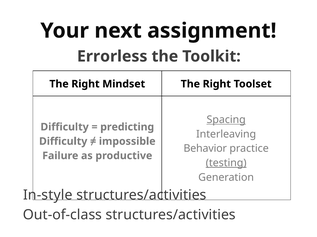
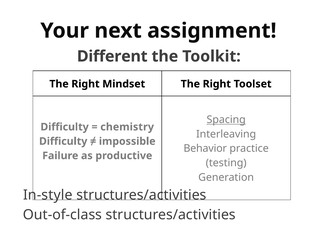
Errorless: Errorless -> Different
predicting: predicting -> chemistry
testing underline: present -> none
